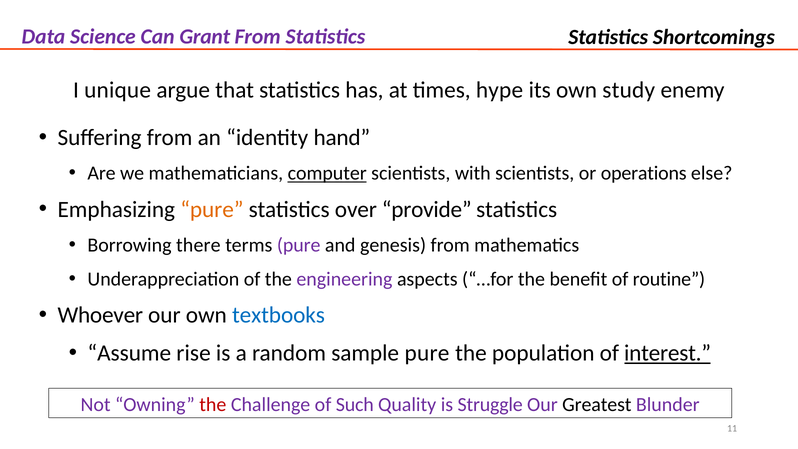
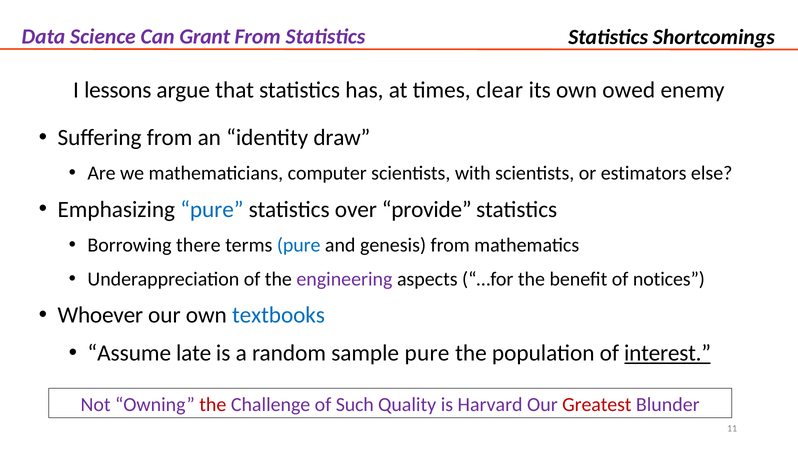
unique: unique -> lessons
hype: hype -> clear
study: study -> owed
hand: hand -> draw
computer underline: present -> none
operations: operations -> estimators
pure at (212, 209) colour: orange -> blue
pure at (299, 245) colour: purple -> blue
routine: routine -> notices
rise: rise -> late
Struggle: Struggle -> Harvard
Greatest colour: black -> red
